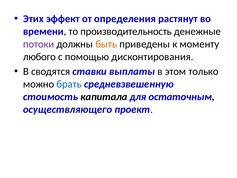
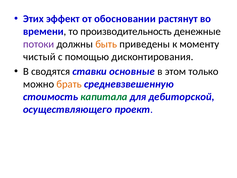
определения: определения -> обосновании
любого: любого -> чистый
выплаты: выплаты -> основные
брать colour: blue -> orange
капитала colour: black -> green
остаточным: остаточным -> дебиторской
